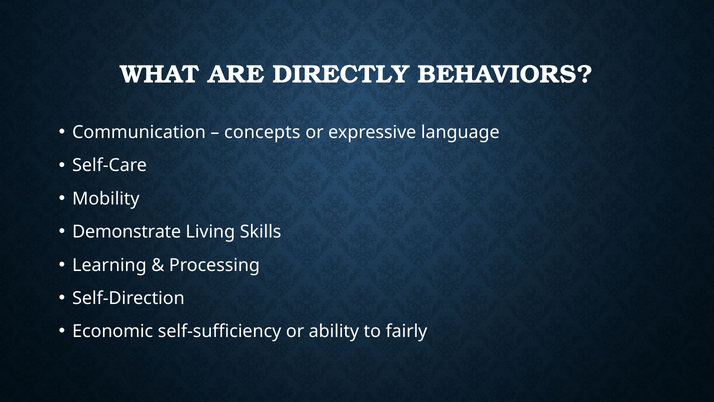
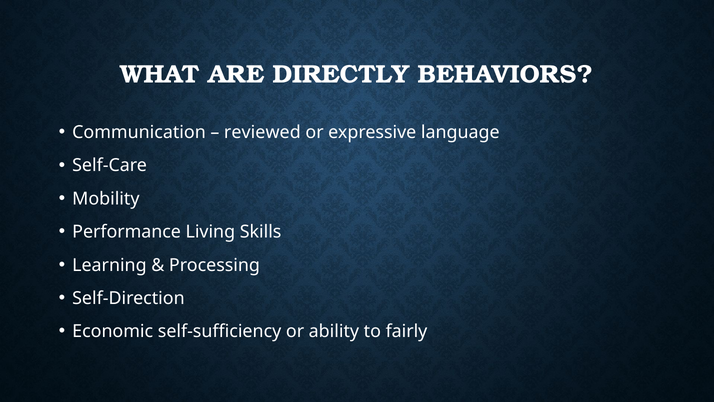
concepts: concepts -> reviewed
Demonstrate: Demonstrate -> Performance
